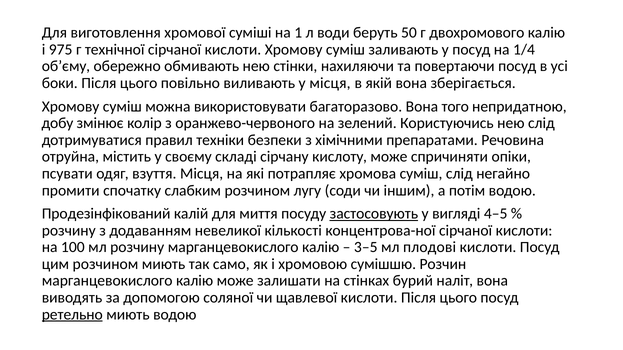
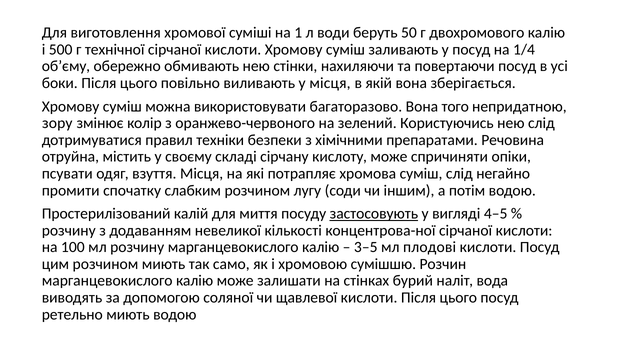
975: 975 -> 500
добу: добу -> зору
Продезінфікований: Продезінфікований -> Простерилізований
наліт вона: вона -> вода
ретельно underline: present -> none
